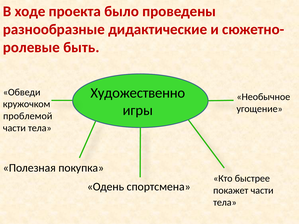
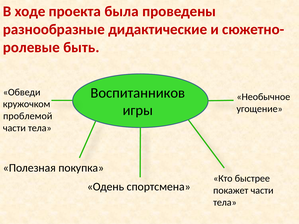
было: было -> была
Художественно: Художественно -> Воспитанников
